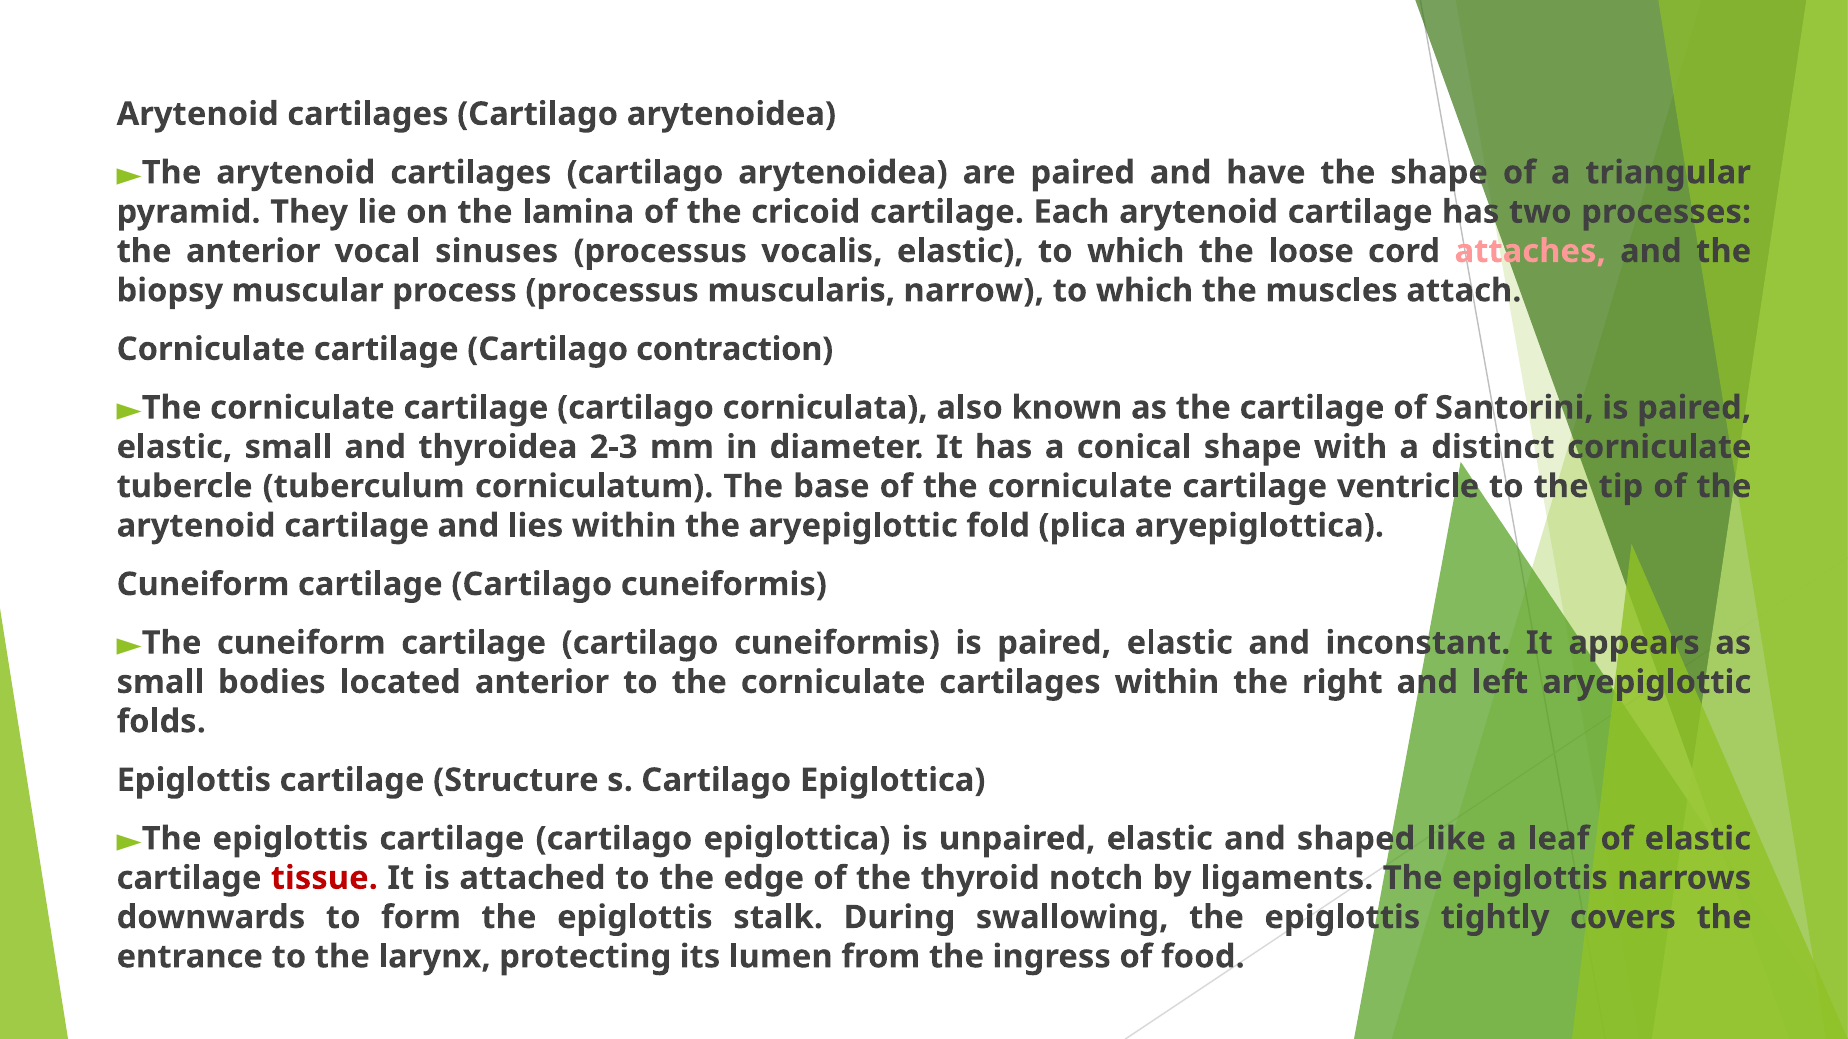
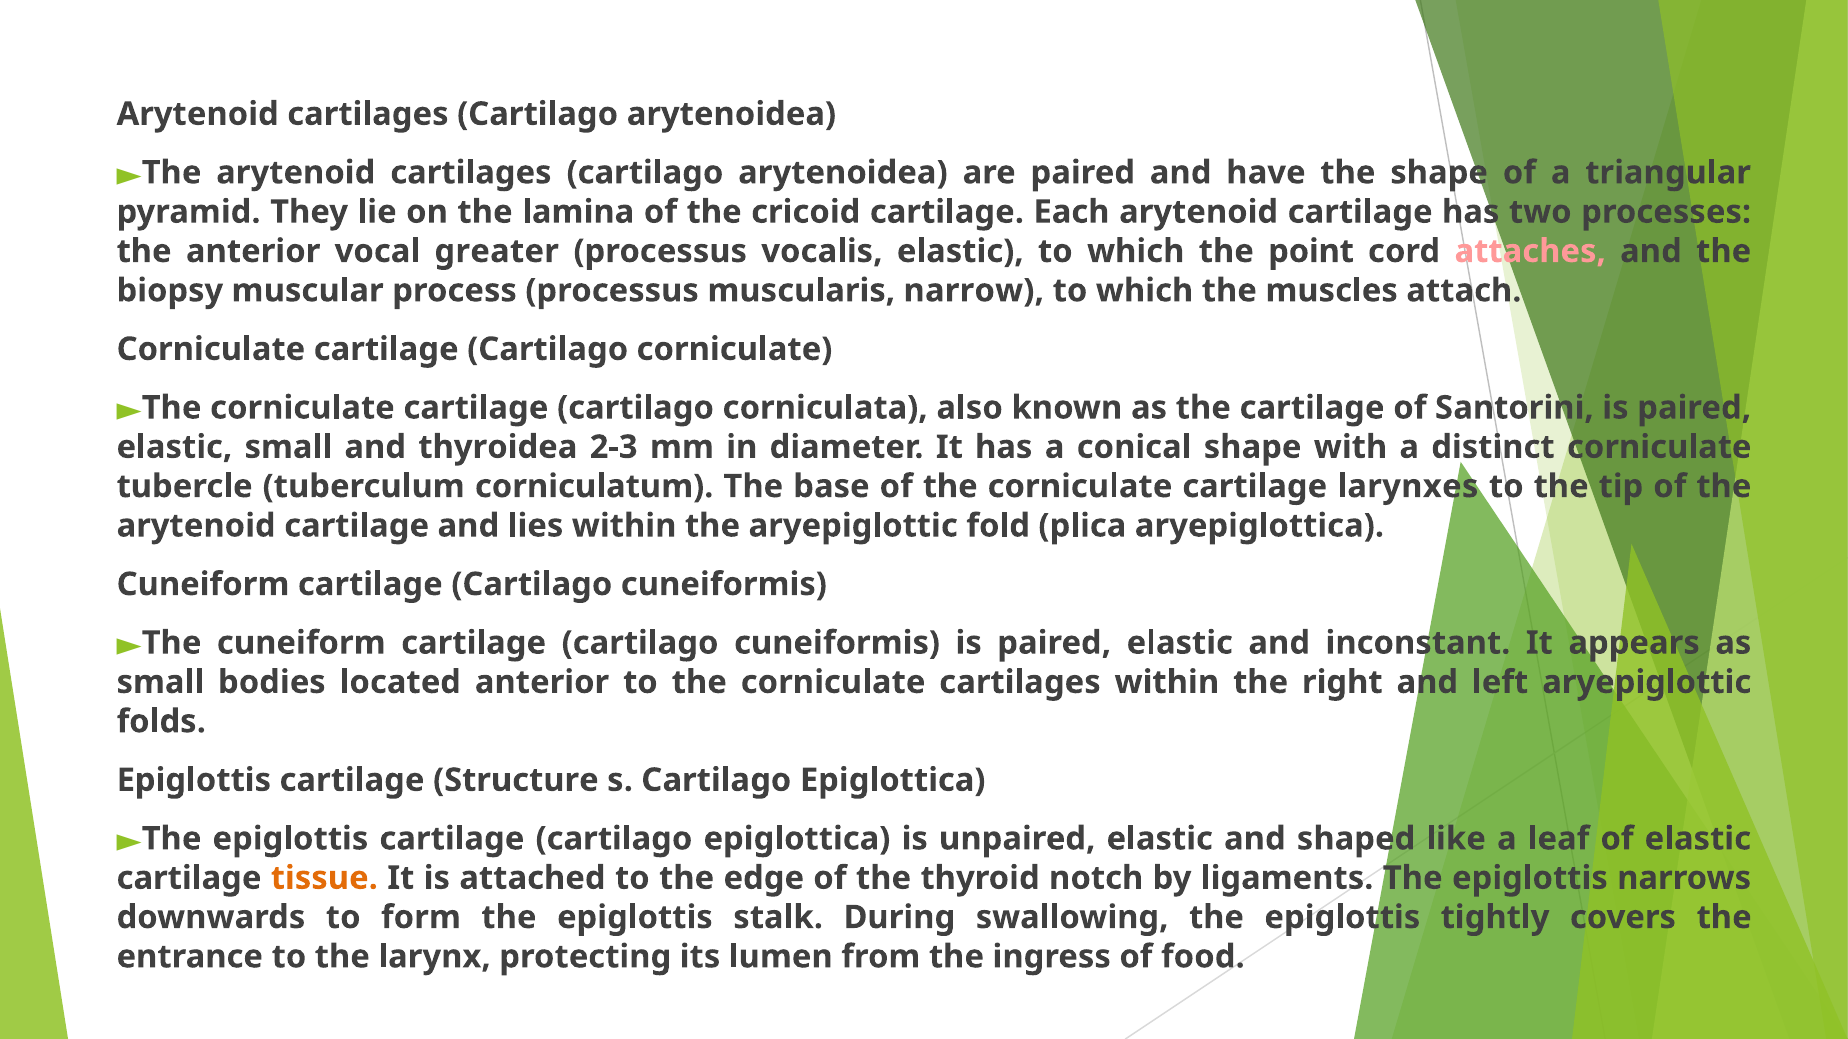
sinuses: sinuses -> greater
loose: loose -> point
Cartilago contraction: contraction -> corniculate
ventricle: ventricle -> larynxes
tissue colour: red -> orange
